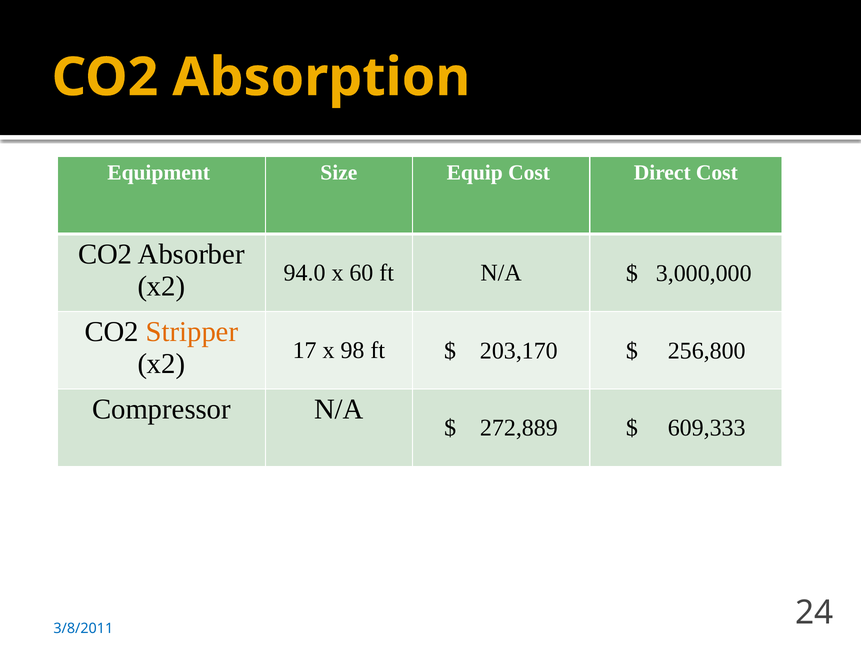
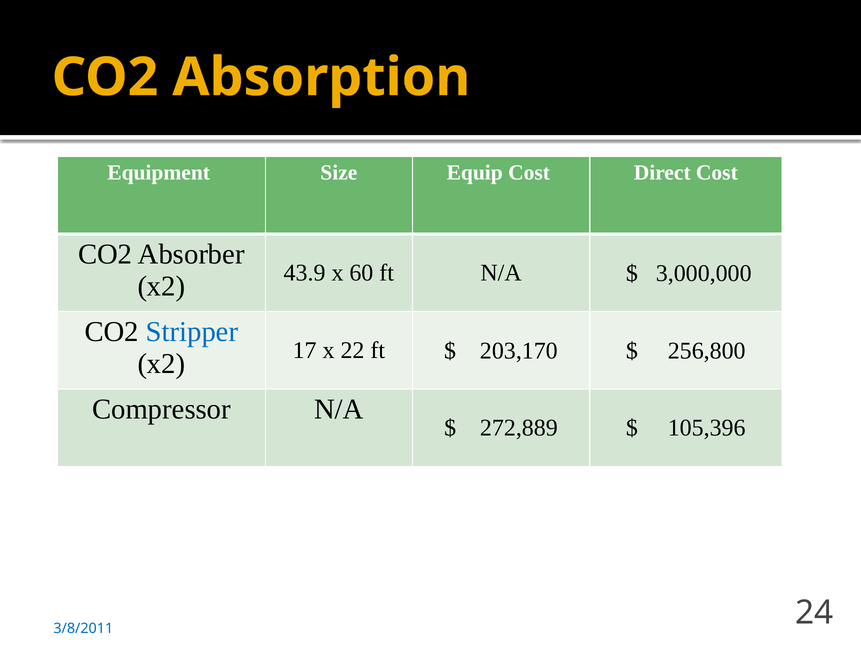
94.0: 94.0 -> 43.9
Stripper colour: orange -> blue
98: 98 -> 22
609,333: 609,333 -> 105,396
